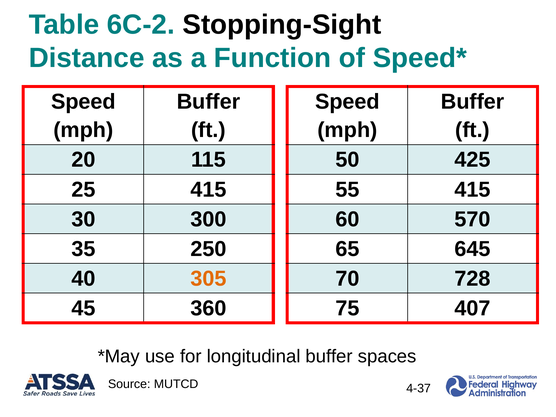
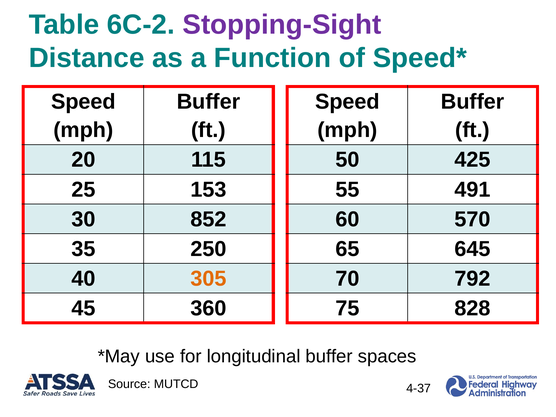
Stopping-Sight colour: black -> purple
25 415: 415 -> 153
55 415: 415 -> 491
300: 300 -> 852
728: 728 -> 792
407: 407 -> 828
